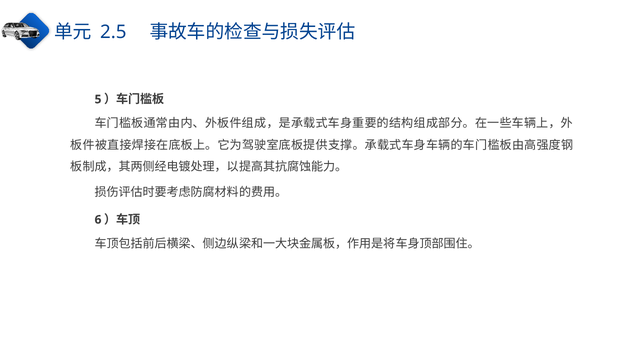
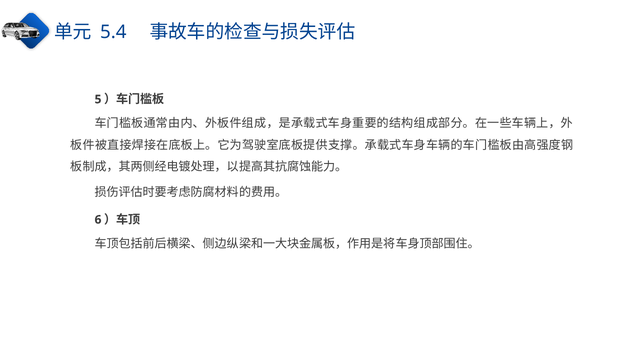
2.5: 2.5 -> 5.4
